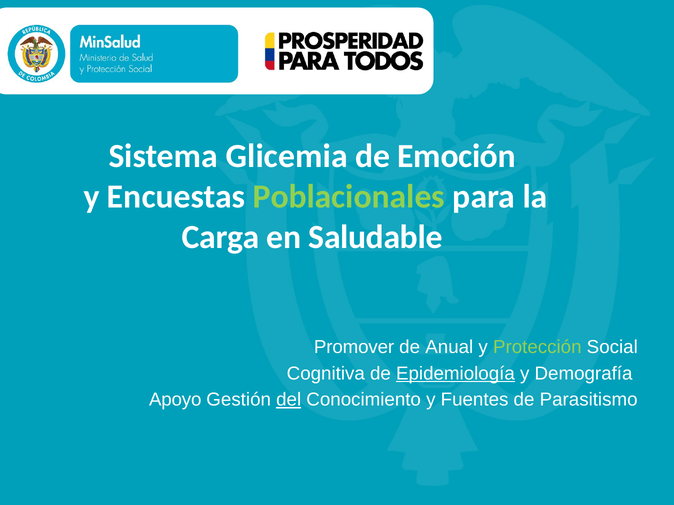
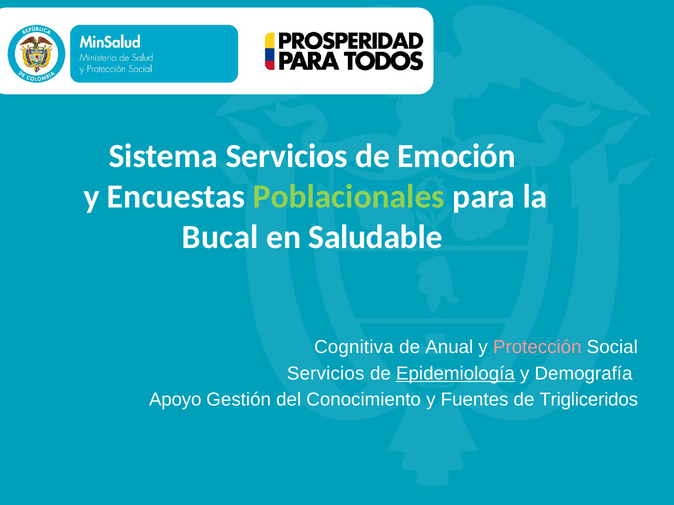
Sistema Glicemia: Glicemia -> Servicios
Carga: Carga -> Bucal
Promover: Promover -> Cognitiva
Protección colour: light green -> pink
Cognitiva at (326, 374): Cognitiva -> Servicios
del underline: present -> none
Parasitismo: Parasitismo -> Trigliceridos
